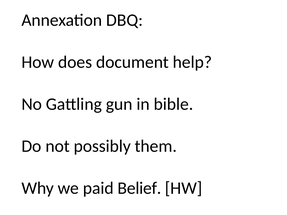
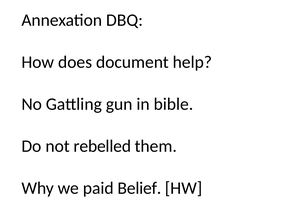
possibly: possibly -> rebelled
